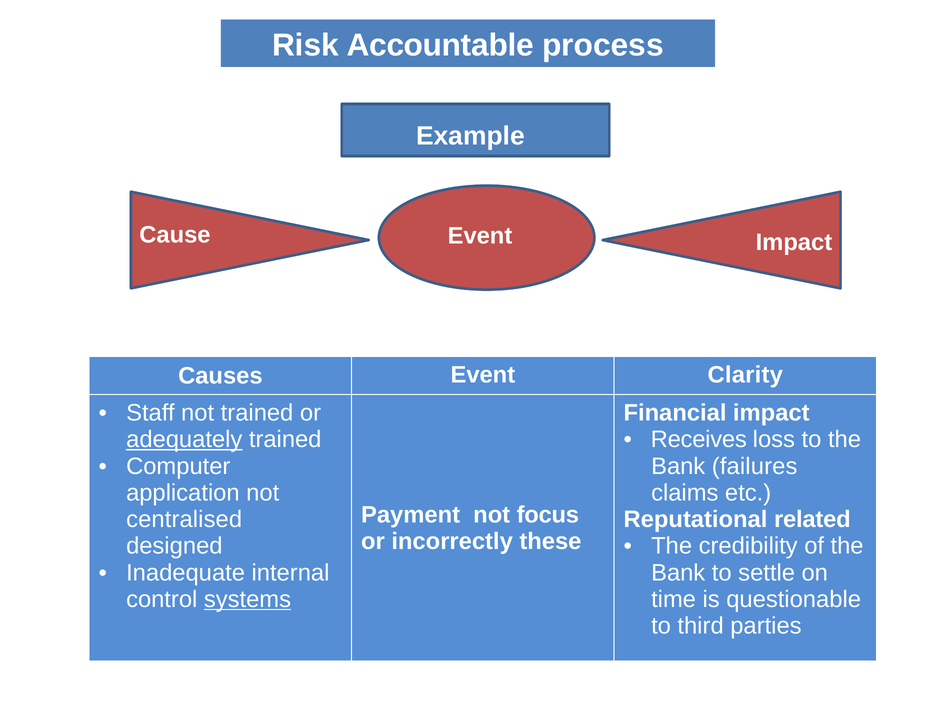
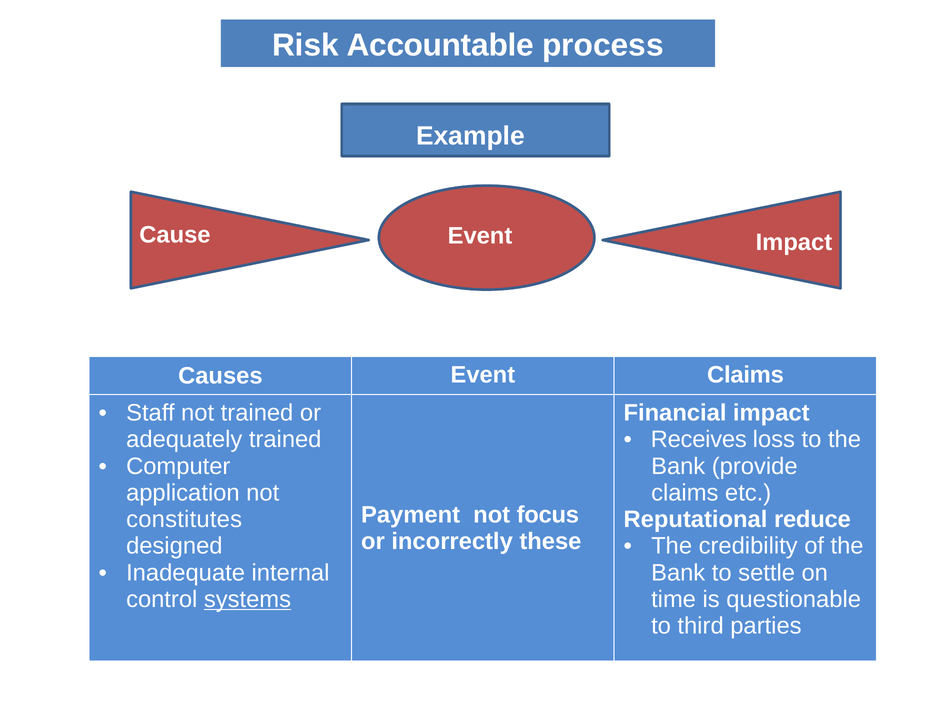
Event Clarity: Clarity -> Claims
adequately underline: present -> none
failures: failures -> provide
centralised: centralised -> constitutes
related: related -> reduce
